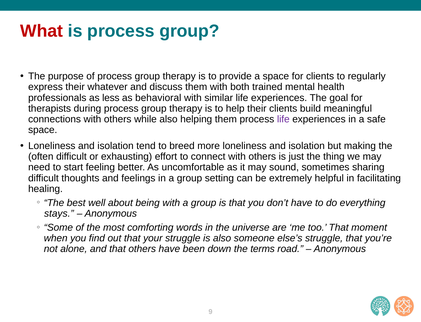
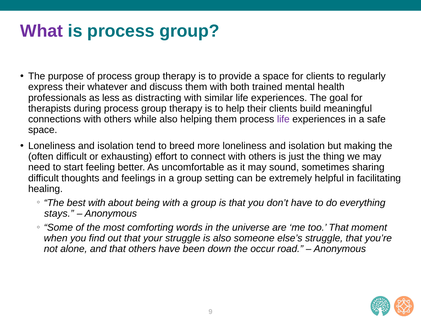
What colour: red -> purple
behavioral: behavioral -> distracting
best well: well -> with
terms: terms -> occur
